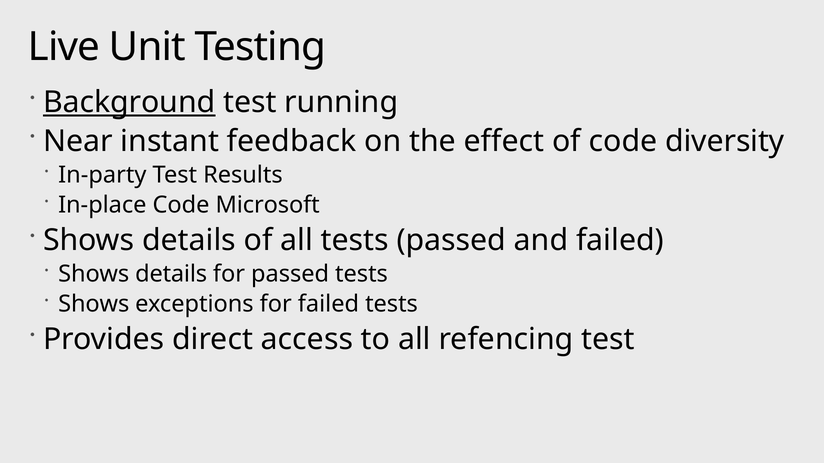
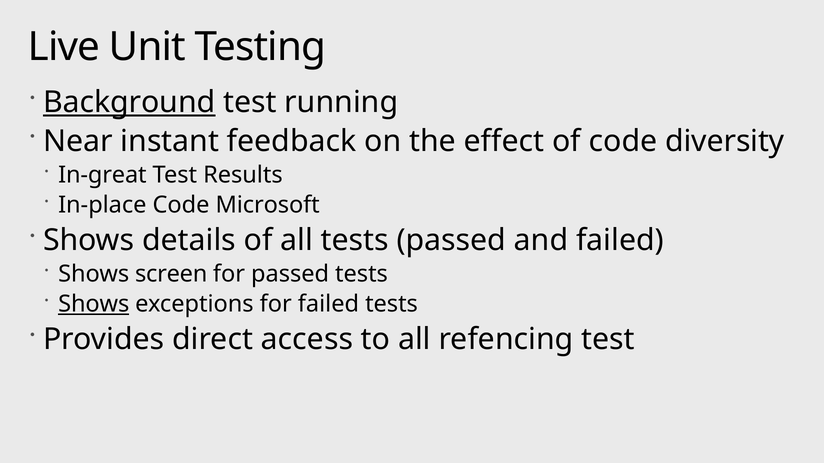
In-party: In-party -> In-great
details at (171, 274): details -> screen
Shows at (94, 304) underline: none -> present
